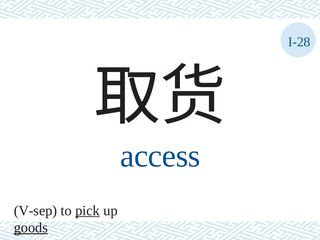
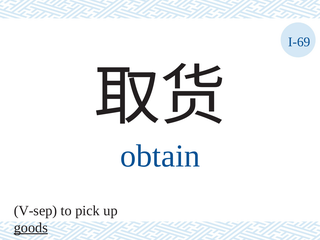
I-28: I-28 -> I-69
access: access -> obtain
pick underline: present -> none
